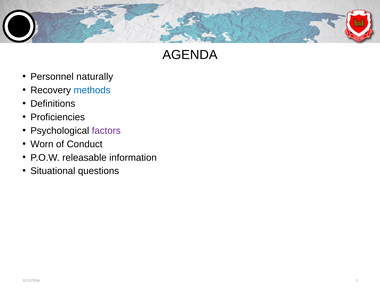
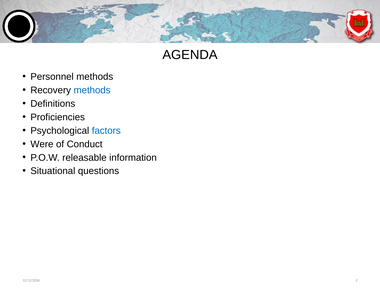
Personnel naturally: naturally -> methods
factors colour: purple -> blue
Worn: Worn -> Were
